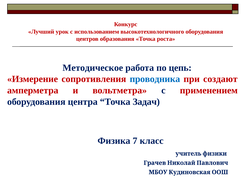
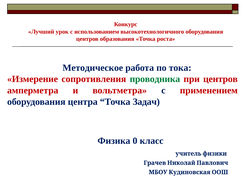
цепь: цепь -> тока
проводника colour: blue -> green
при создают: создают -> центров
7: 7 -> 0
